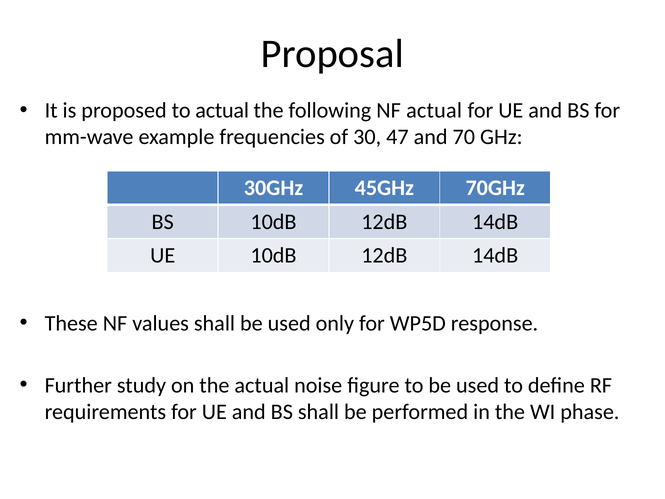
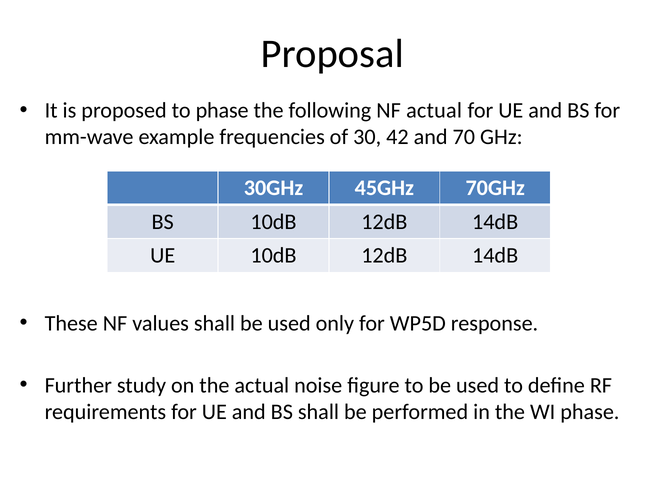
to actual: actual -> phase
47: 47 -> 42
